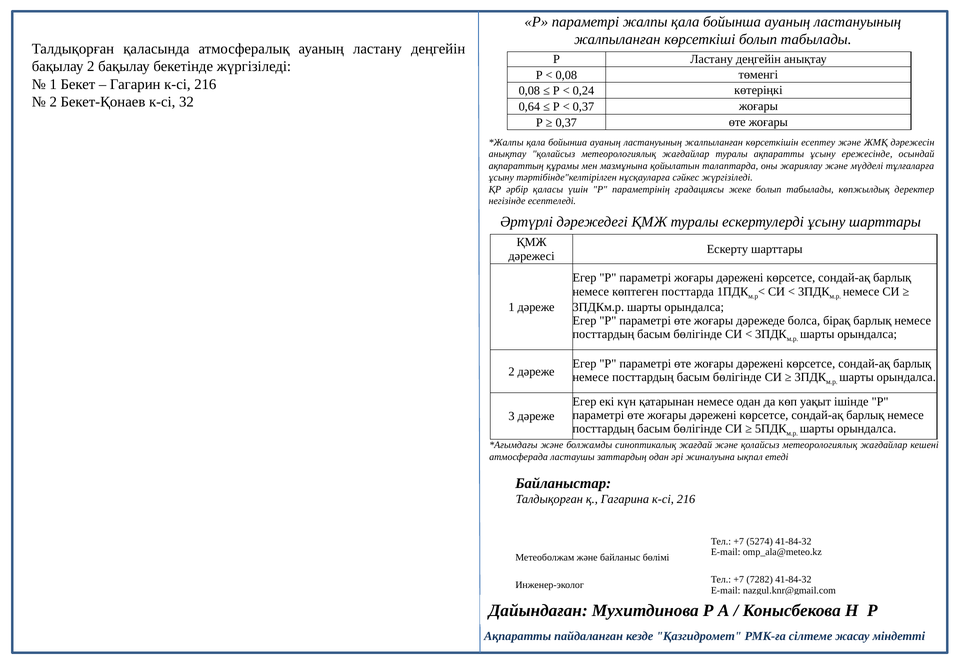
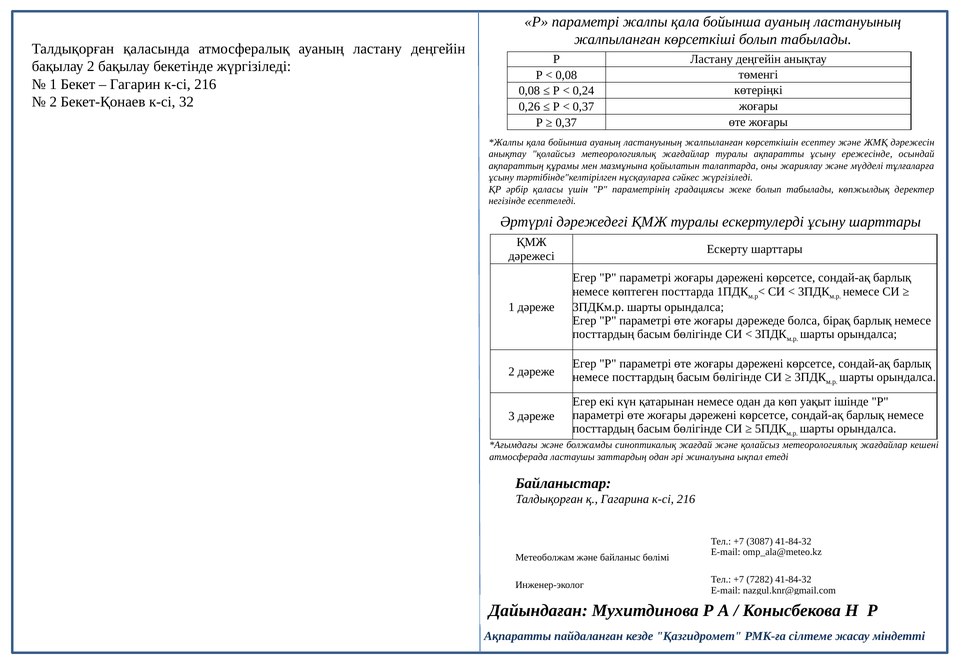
0,64: 0,64 -> 0,26
5274: 5274 -> 3087
